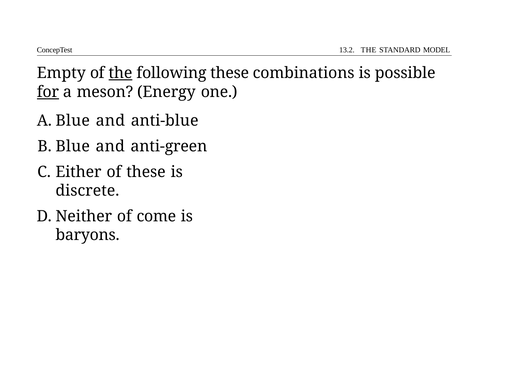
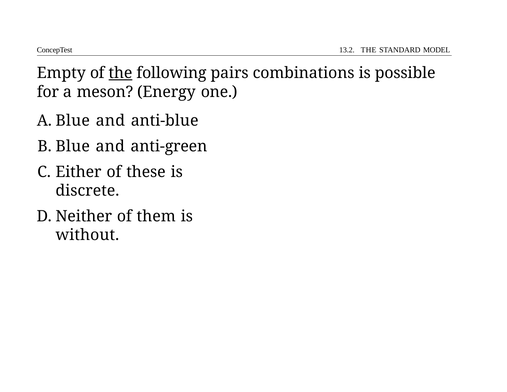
following these: these -> pairs
for underline: present -> none
come: come -> them
baryons: baryons -> without
